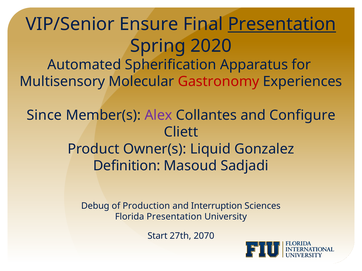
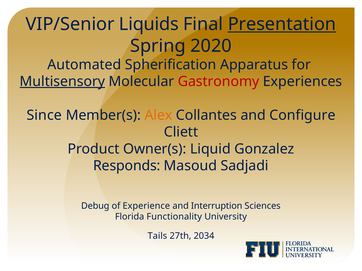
Ensure: Ensure -> Liquids
Multisensory underline: none -> present
Alex colour: purple -> orange
Definition: Definition -> Responds
Production: Production -> Experience
Florida Presentation: Presentation -> Functionality
Start: Start -> Tails
2070: 2070 -> 2034
